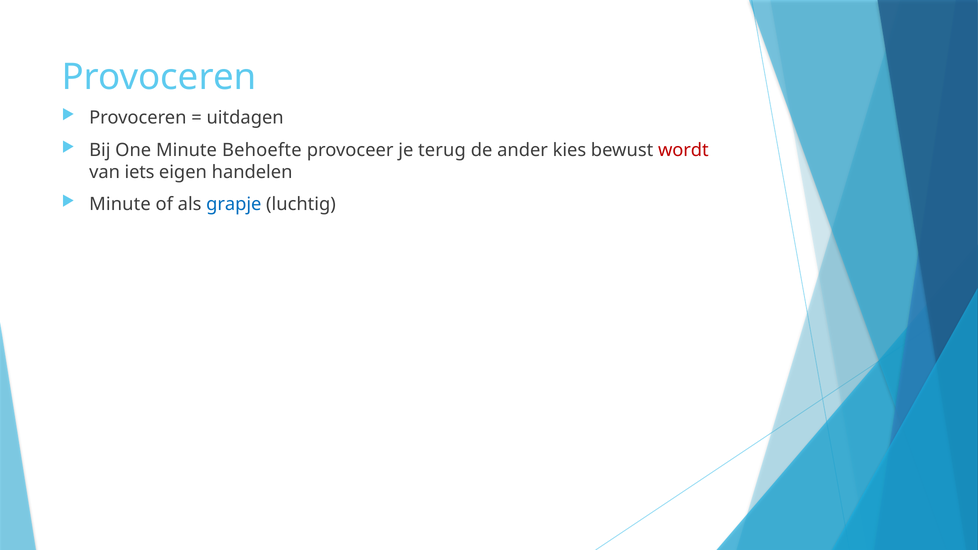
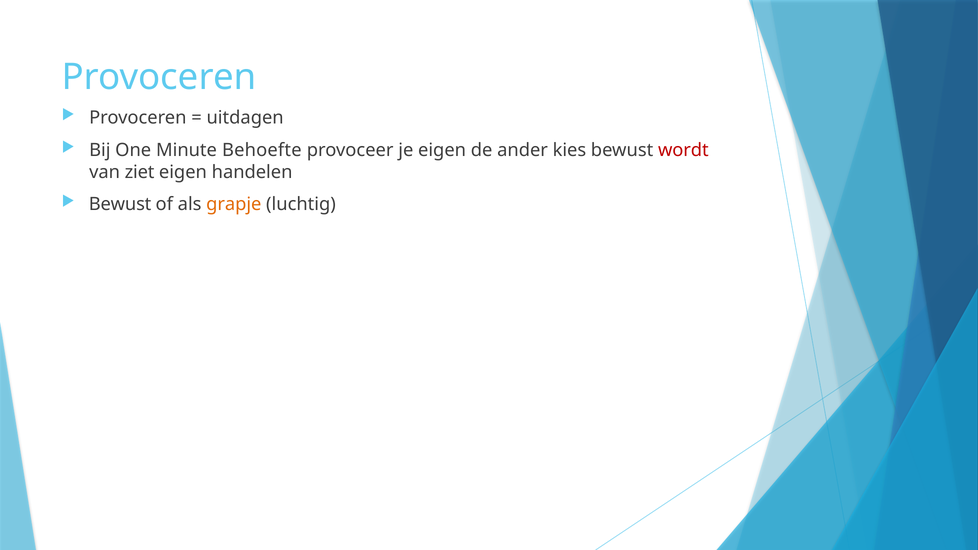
je terug: terug -> eigen
iets: iets -> ziet
Minute at (120, 204): Minute -> Bewust
grapje colour: blue -> orange
